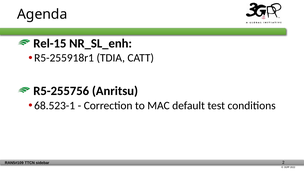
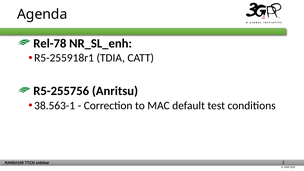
Rel-15: Rel-15 -> Rel-78
68.523-1: 68.523-1 -> 38.563-1
